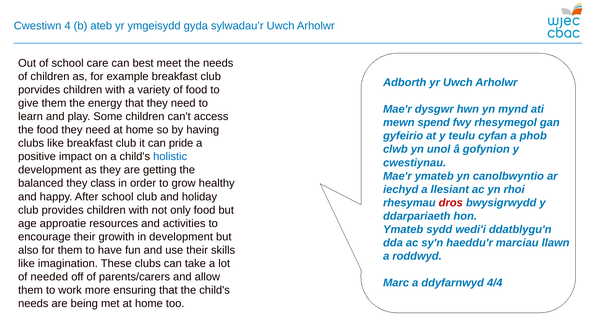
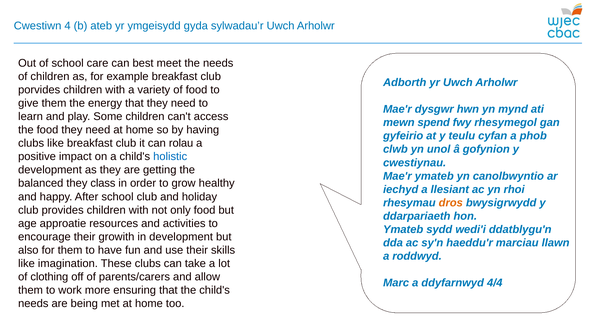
pride: pride -> rolau
dros colour: red -> orange
needed: needed -> clothing
